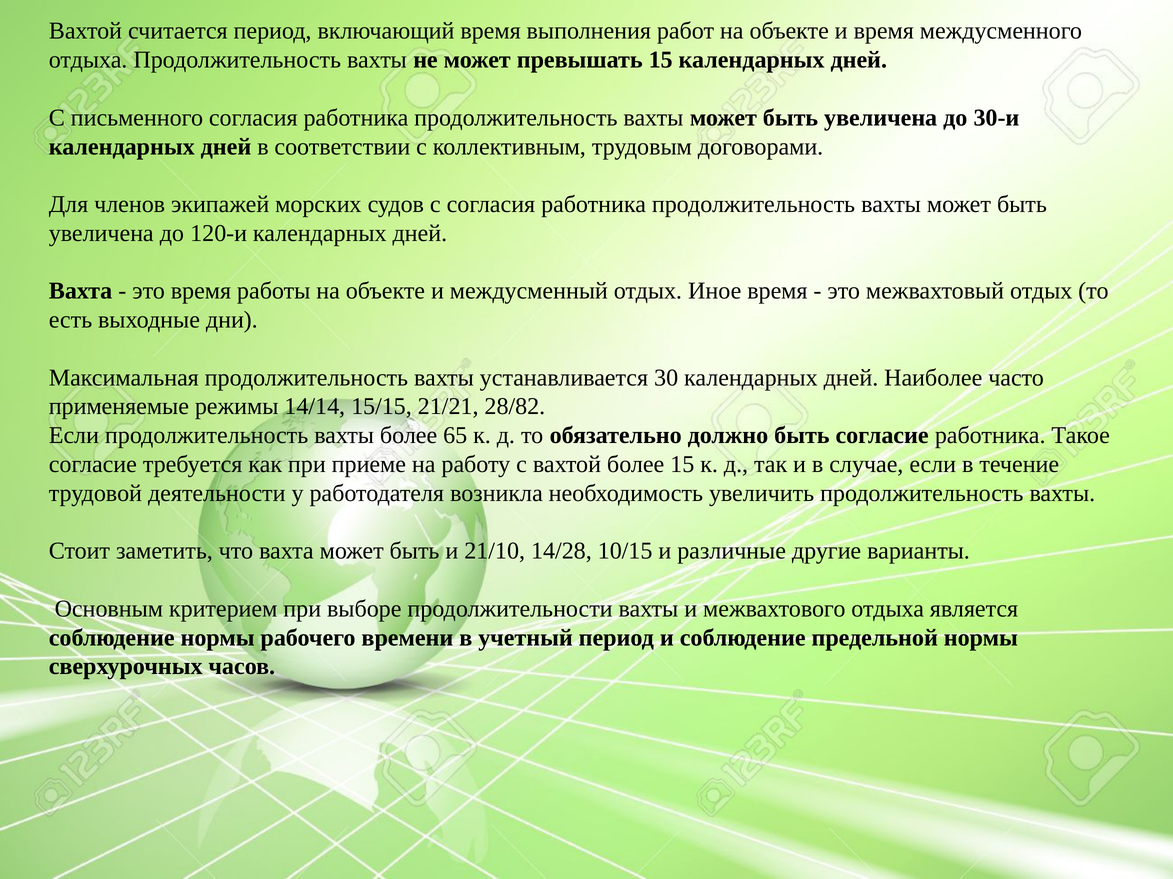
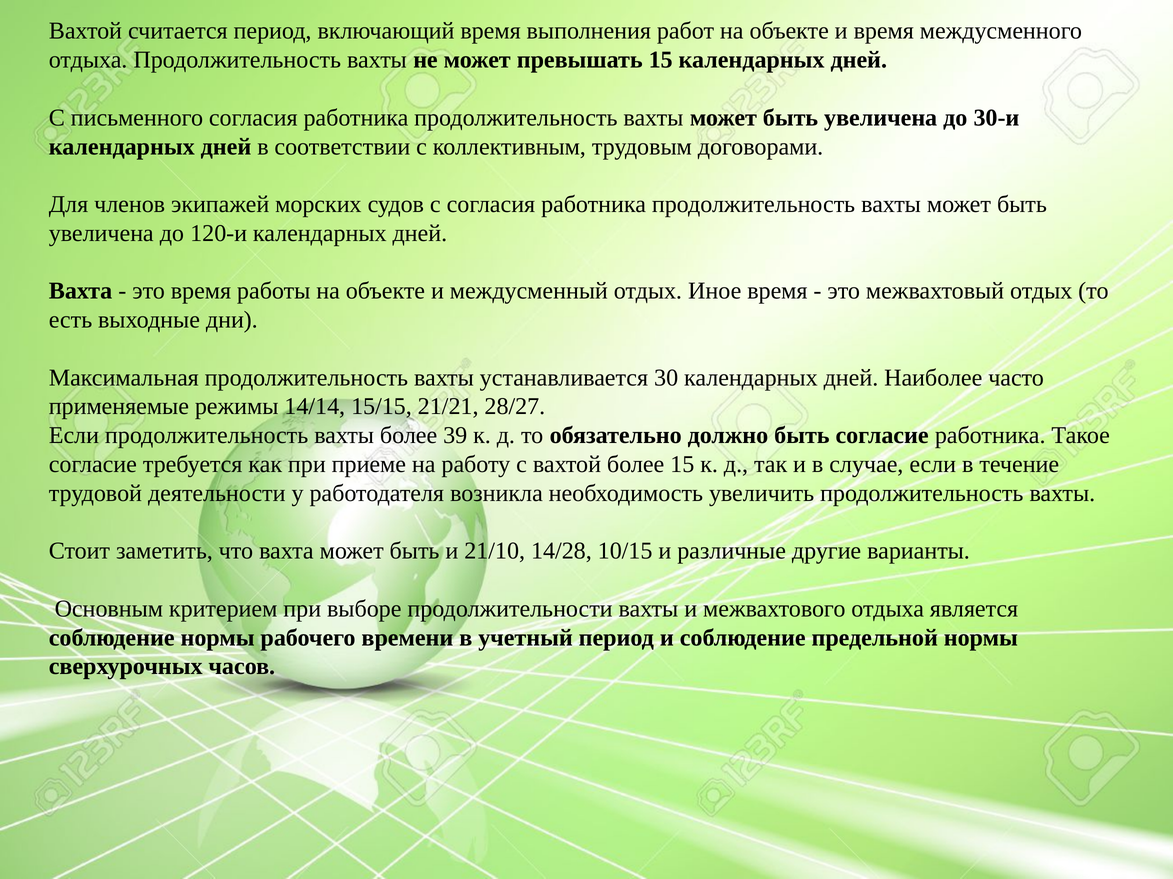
28/82: 28/82 -> 28/27
65: 65 -> 39
